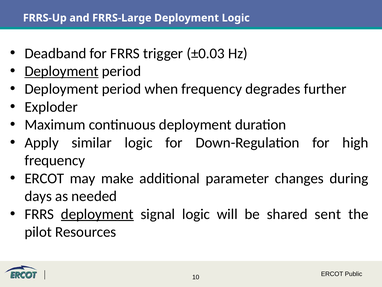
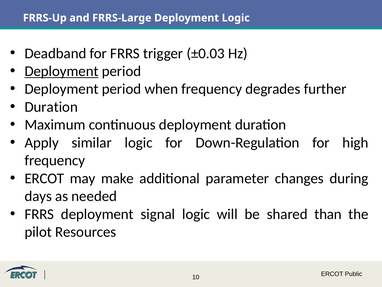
Exploder at (51, 107): Exploder -> Duration
deployment at (97, 214) underline: present -> none
sent: sent -> than
